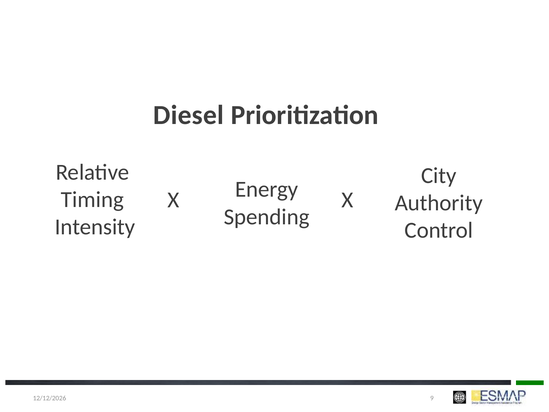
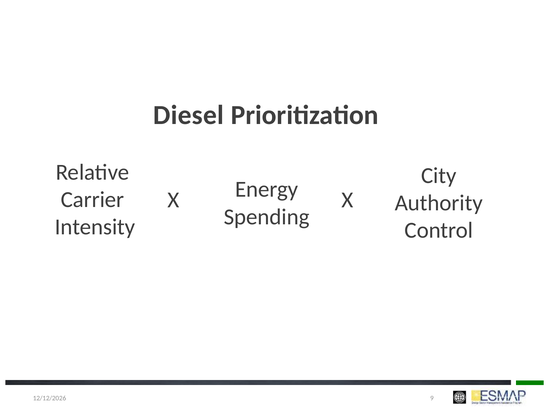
Timing: Timing -> Carrier
